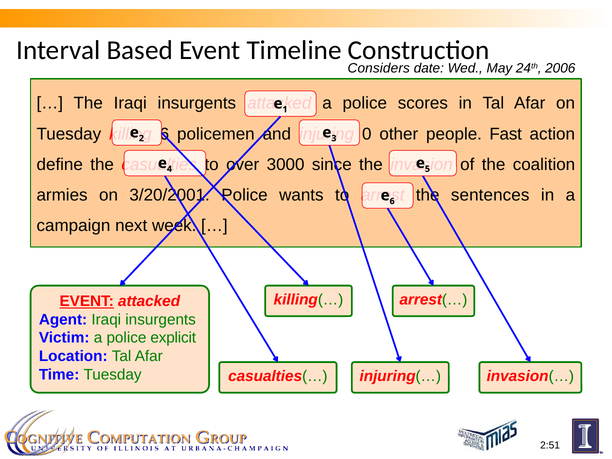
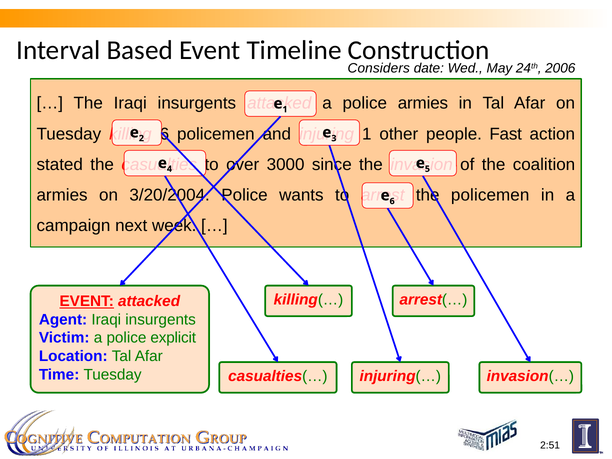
police scores: scores -> armies
0 at (367, 134): 0 -> 1
define: define -> stated
3/20/2001: 3/20/2001 -> 3/20/2004
the sentences: sentences -> policemen
